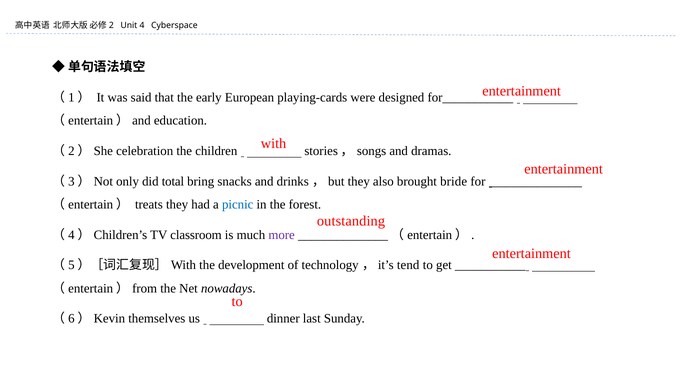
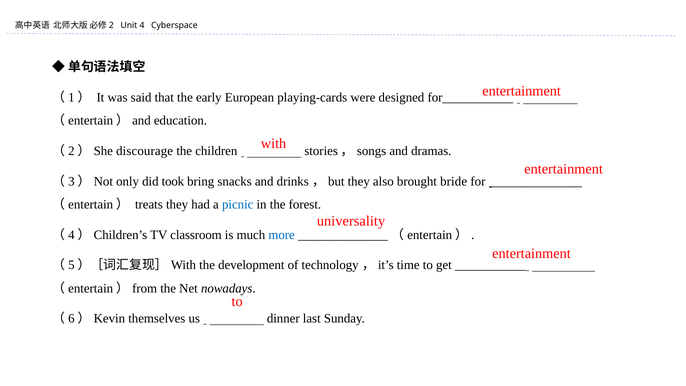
celebration: celebration -> discourage
total: total -> took
outstanding: outstanding -> universality
more colour: purple -> blue
tend: tend -> time
